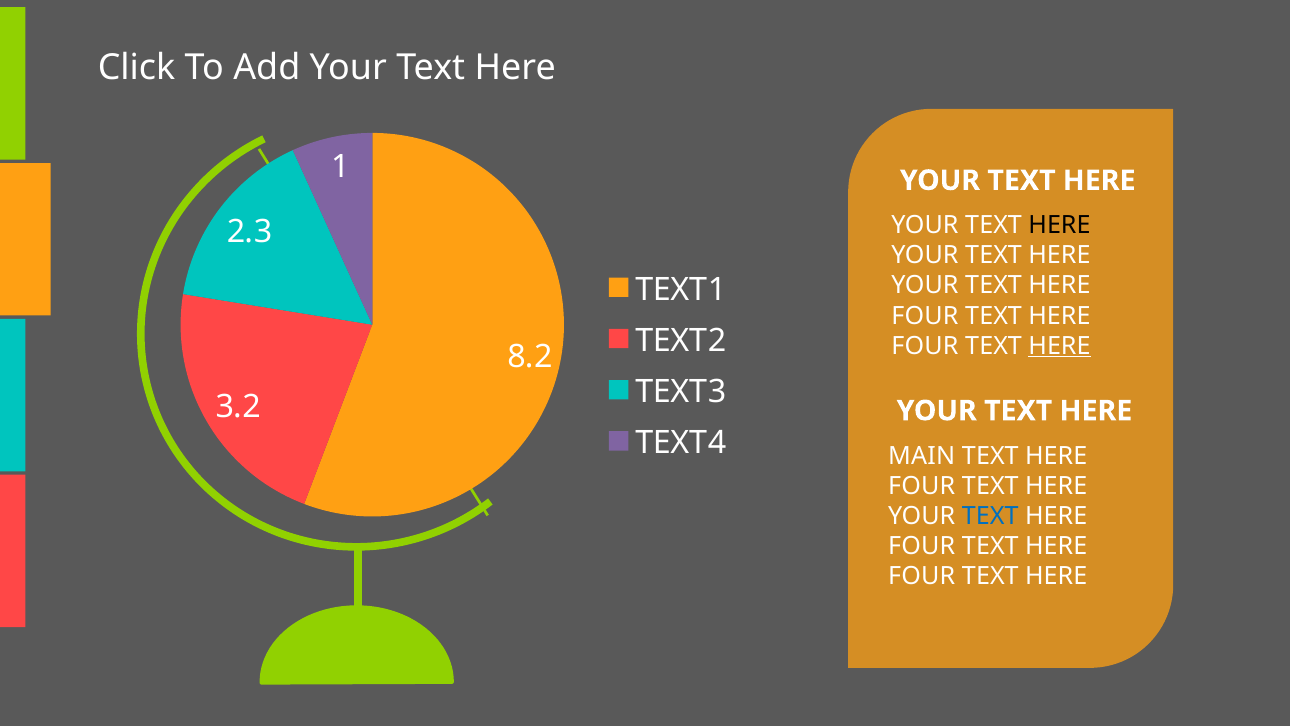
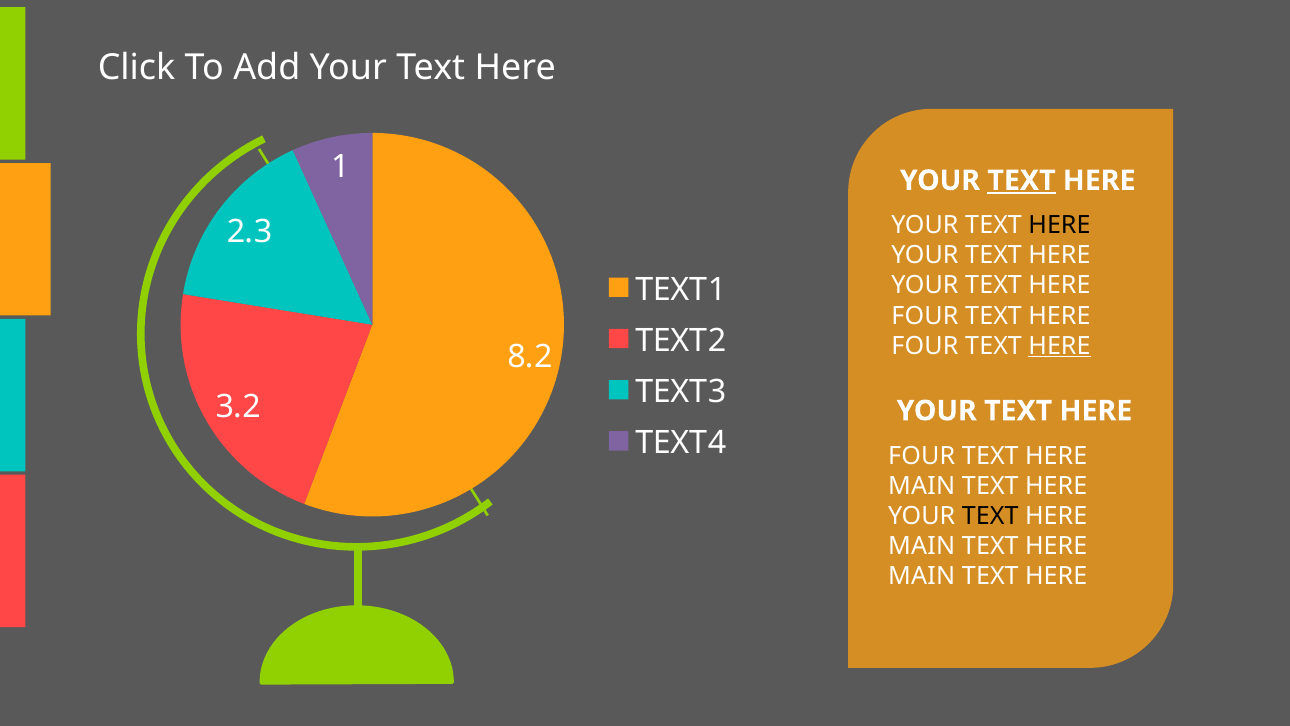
TEXT at (1022, 180) underline: none -> present
MAIN at (922, 456): MAIN -> FOUR
FOUR at (922, 486): FOUR -> MAIN
TEXT at (990, 516) colour: blue -> black
FOUR at (922, 546): FOUR -> MAIN
FOUR at (922, 576): FOUR -> MAIN
